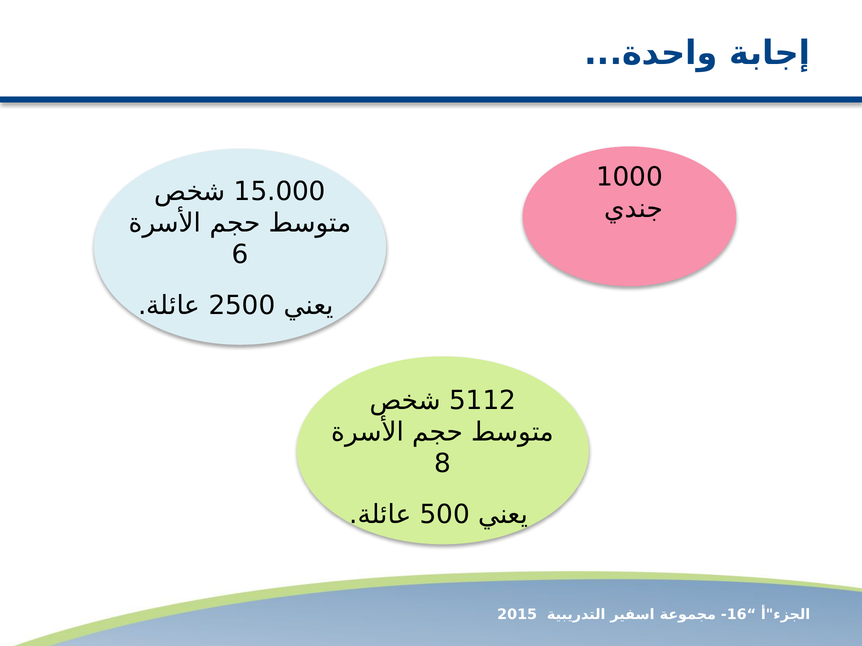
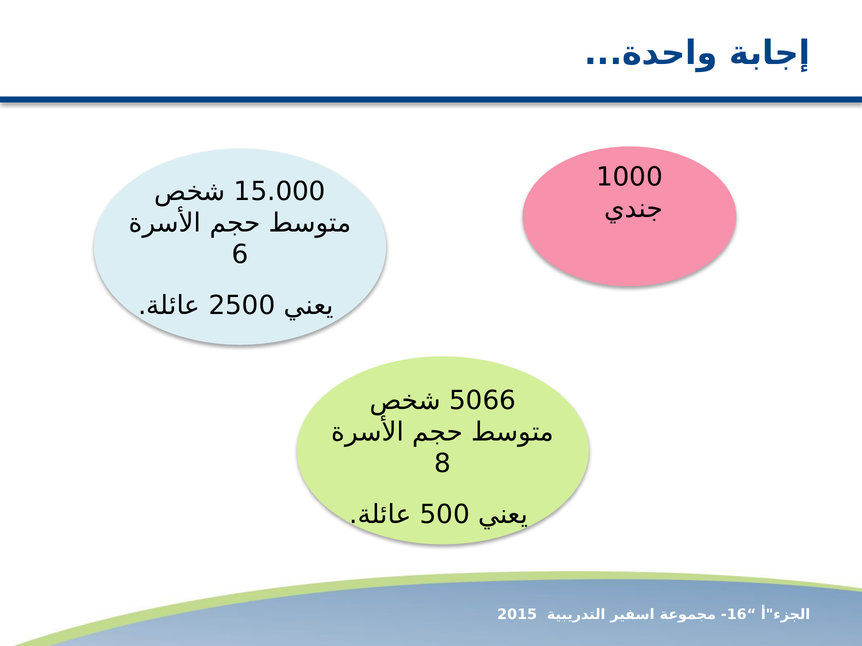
5112: 5112 -> 5066
